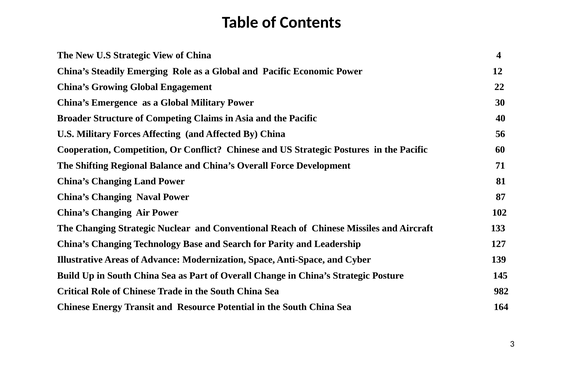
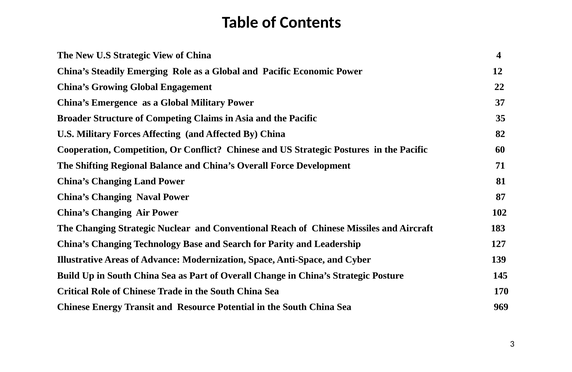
30: 30 -> 37
40: 40 -> 35
56: 56 -> 82
133: 133 -> 183
982: 982 -> 170
164: 164 -> 969
